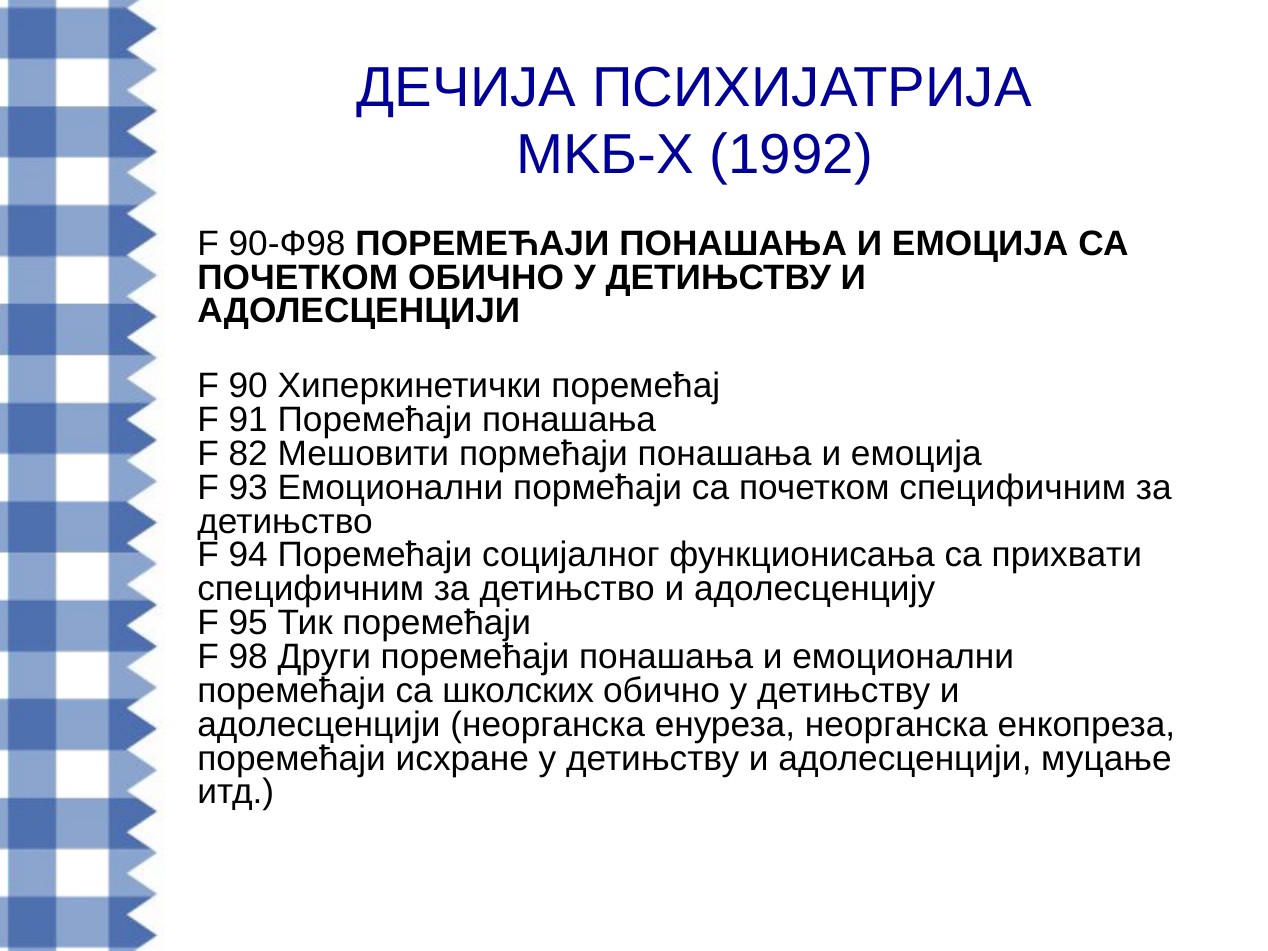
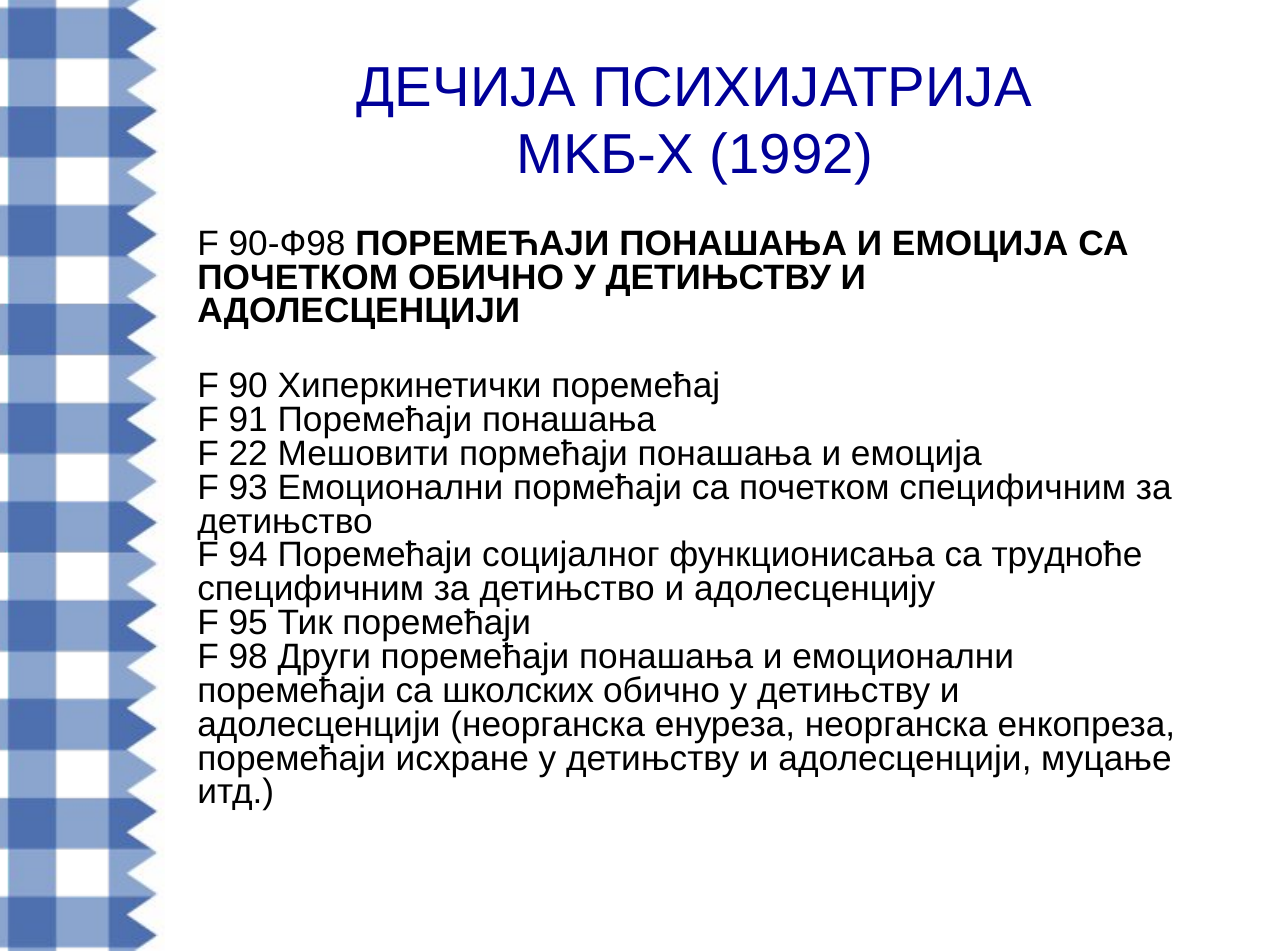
82: 82 -> 22
прихвати: прихвати -> трудноће
